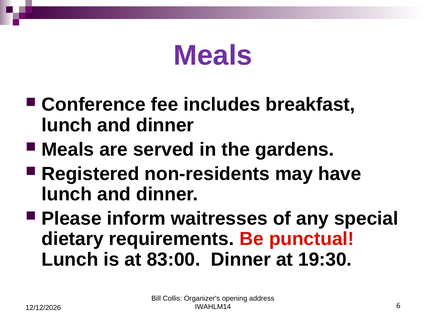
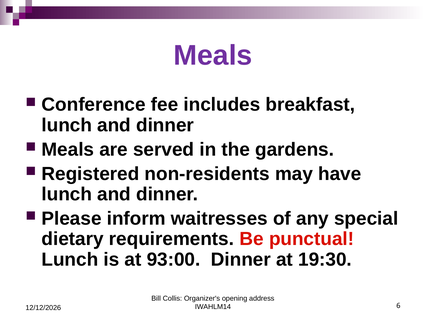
83:00: 83:00 -> 93:00
